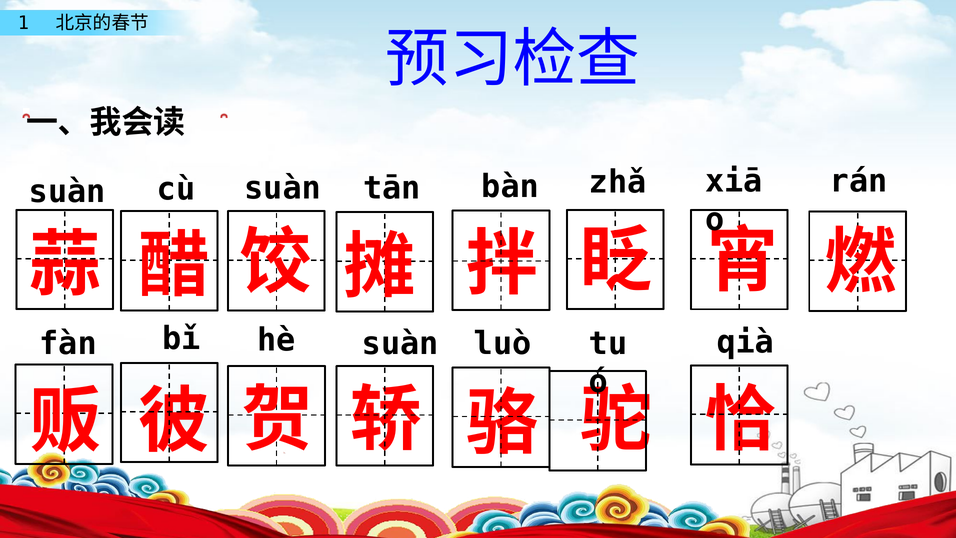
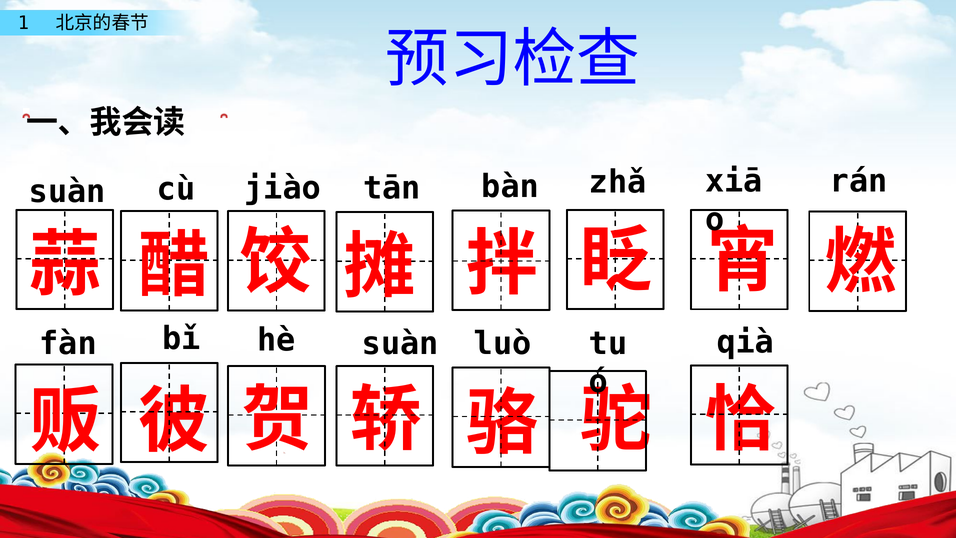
suàn at (283, 188): suàn -> jiào
